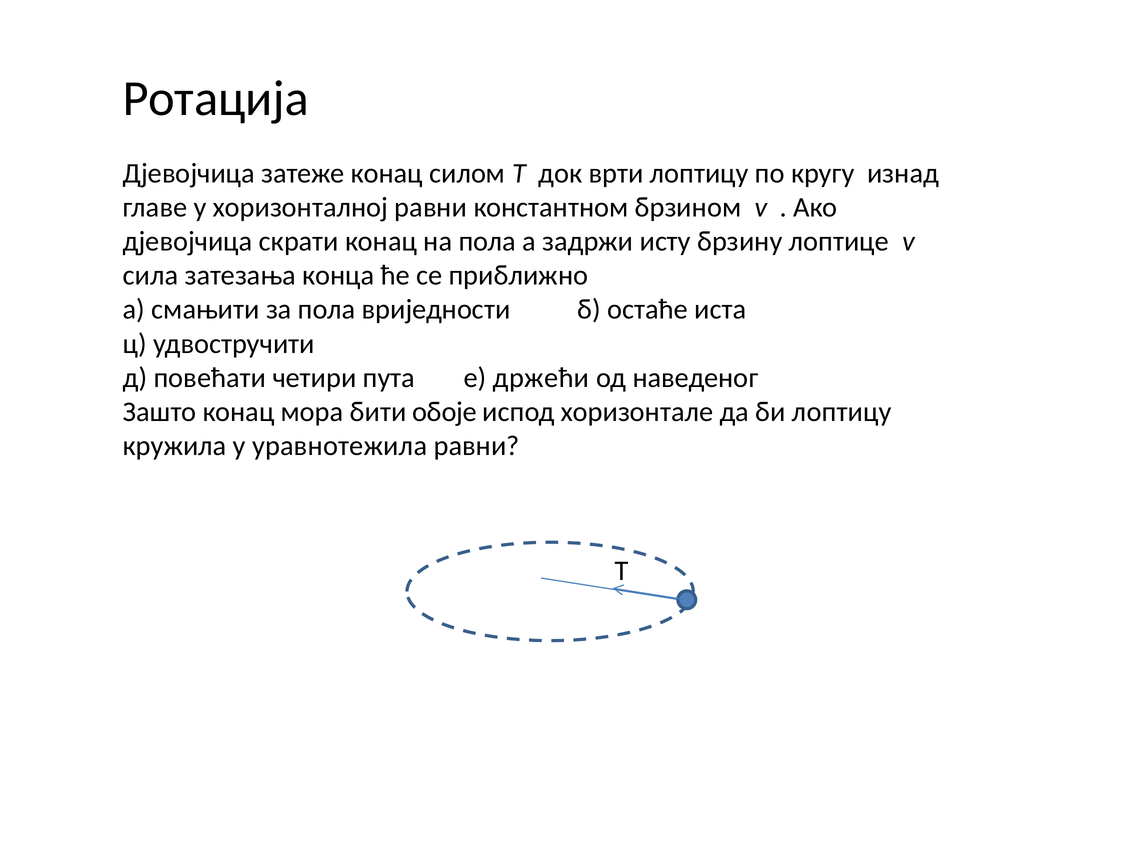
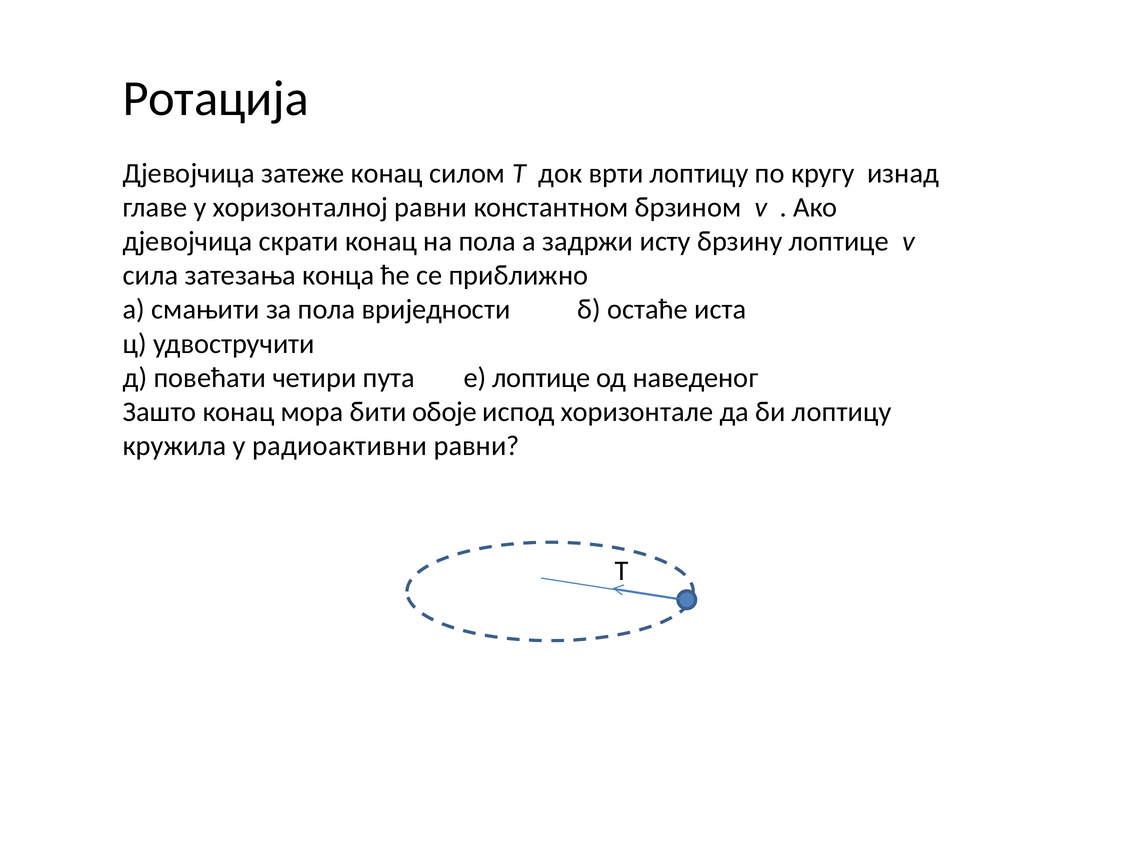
е држећи: држећи -> лоптице
уравнотежила: уравнотежила -> радиоактивни
